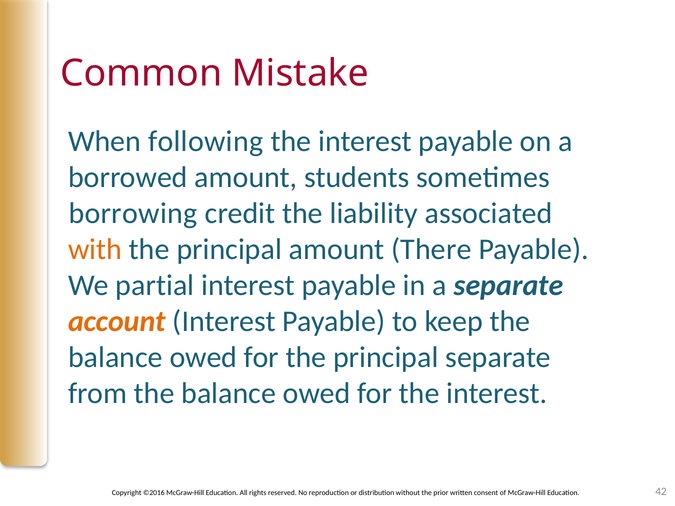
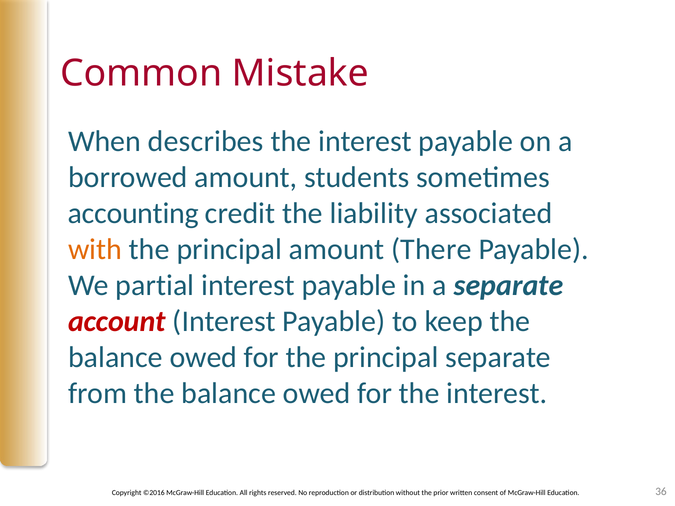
following: following -> describes
borrowing: borrowing -> accounting
account colour: orange -> red
42: 42 -> 36
